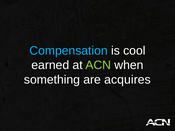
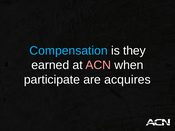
cool: cool -> they
ACN colour: light green -> pink
something: something -> participate
